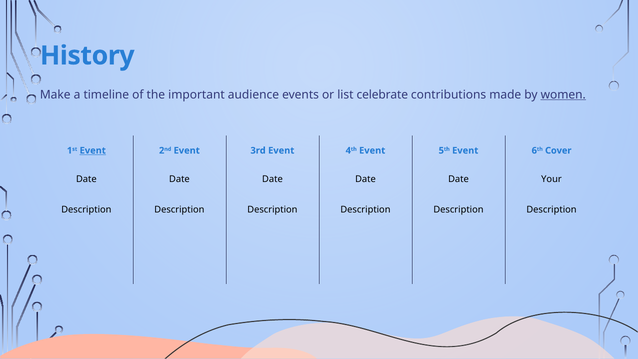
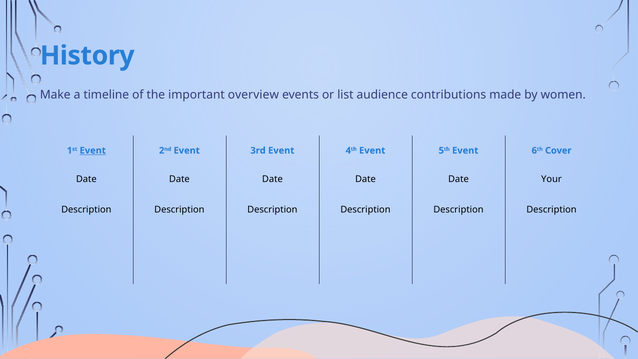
audience: audience -> overview
celebrate: celebrate -> audience
women underline: present -> none
